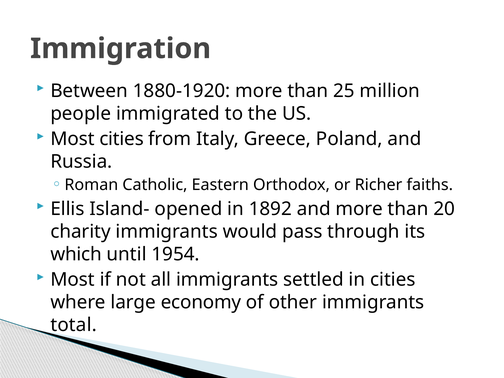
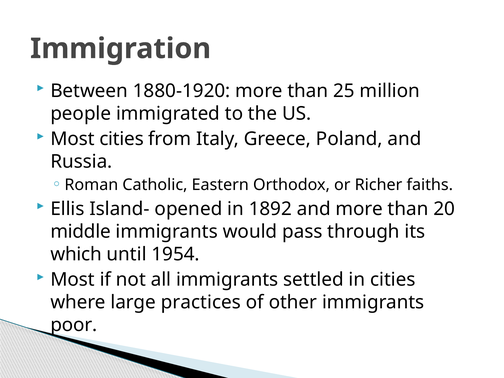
charity: charity -> middle
economy: economy -> practices
total: total -> poor
